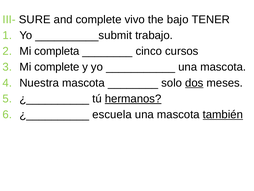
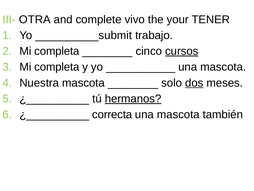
SURE: SURE -> OTRA
bajo: bajo -> your
cursos underline: none -> present
complete at (57, 67): complete -> completa
escuela: escuela -> correcta
también underline: present -> none
